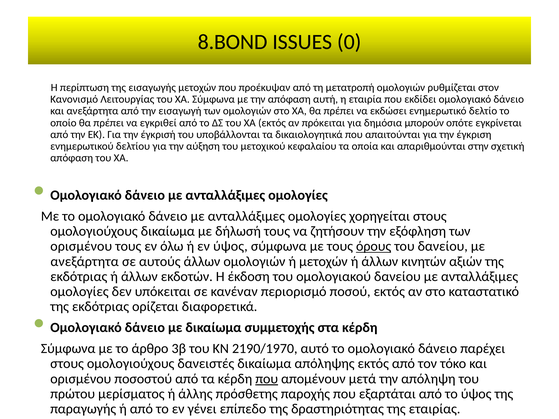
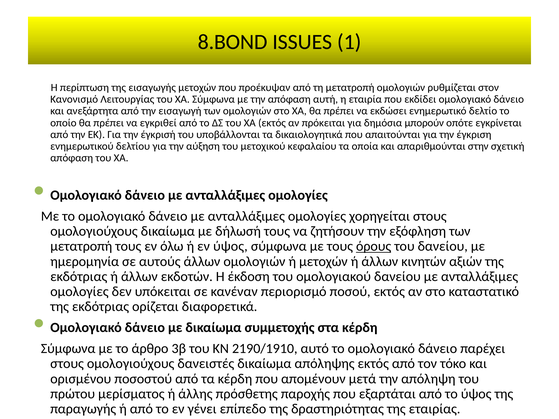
0: 0 -> 1
ορισμένου at (81, 246): ορισμένου -> μετατροπή
ανεξάρτητα at (85, 262): ανεξάρτητα -> ημερομηνία
2190/1970: 2190/1970 -> 2190/1910
που at (267, 379) underline: present -> none
